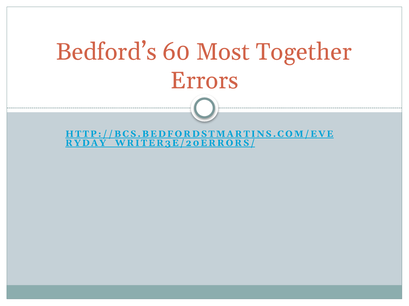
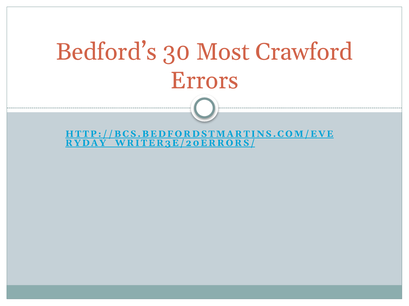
60: 60 -> 30
Together: Together -> Crawford
